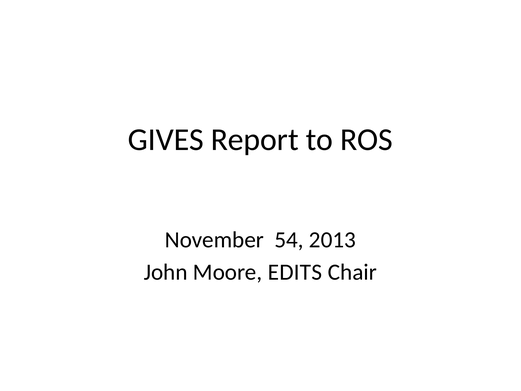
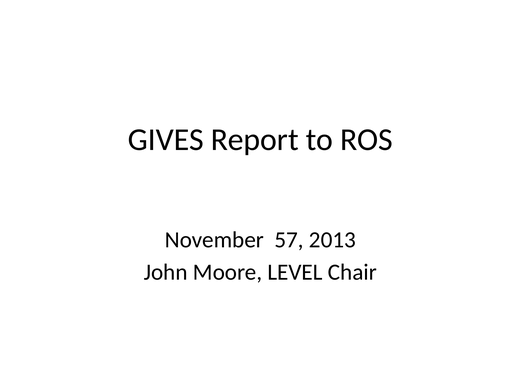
54: 54 -> 57
EDITS: EDITS -> LEVEL
